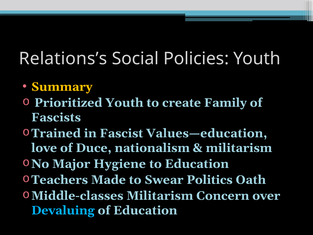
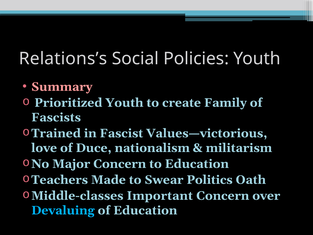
Summary colour: yellow -> pink
Values—education: Values—education -> Values—victorious
Major Hygiene: Hygiene -> Concern
Middle-classes Militarism: Militarism -> Important
